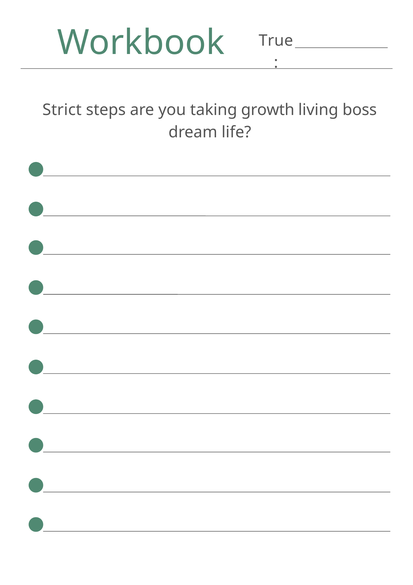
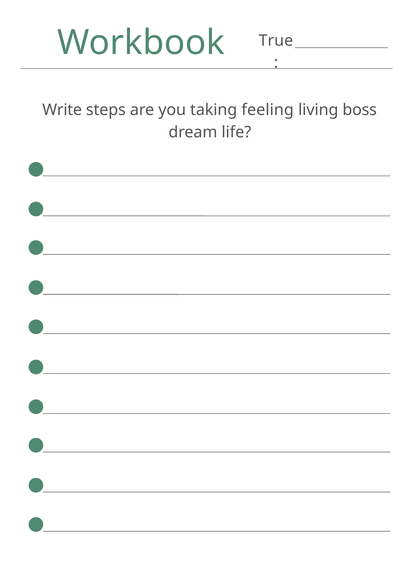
Strict: Strict -> Write
growth: growth -> feeling
